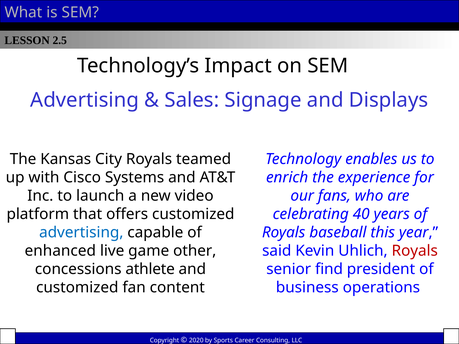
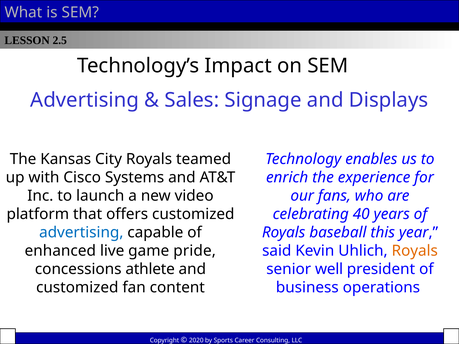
other: other -> pride
Royals at (415, 251) colour: red -> orange
find: find -> well
